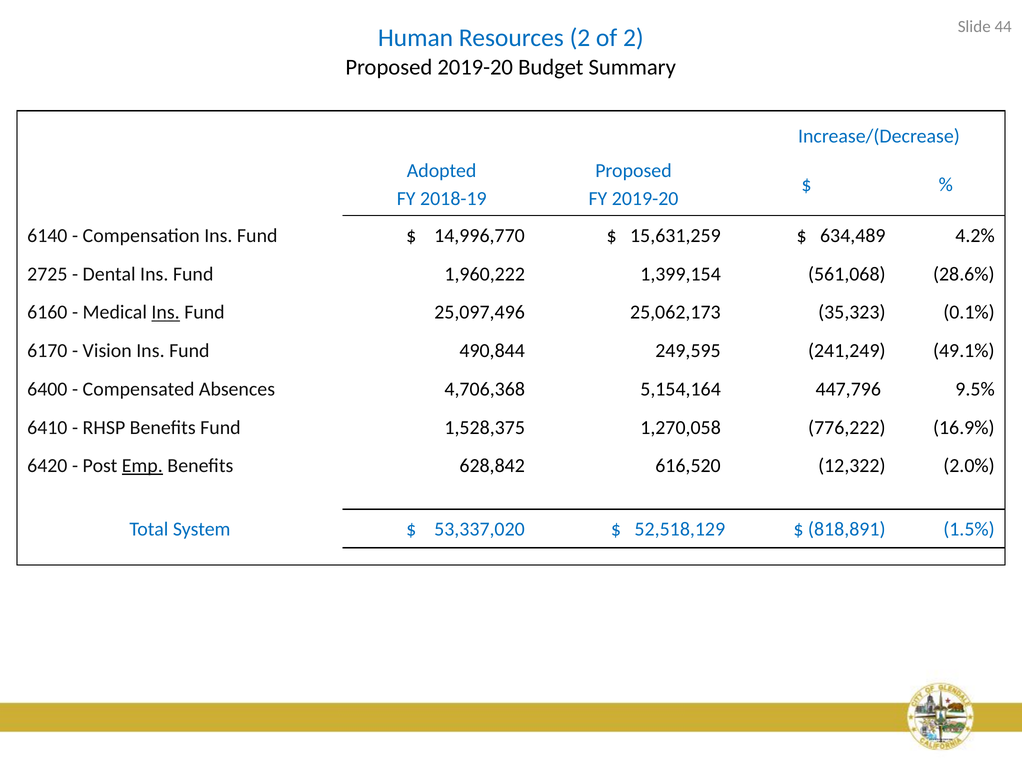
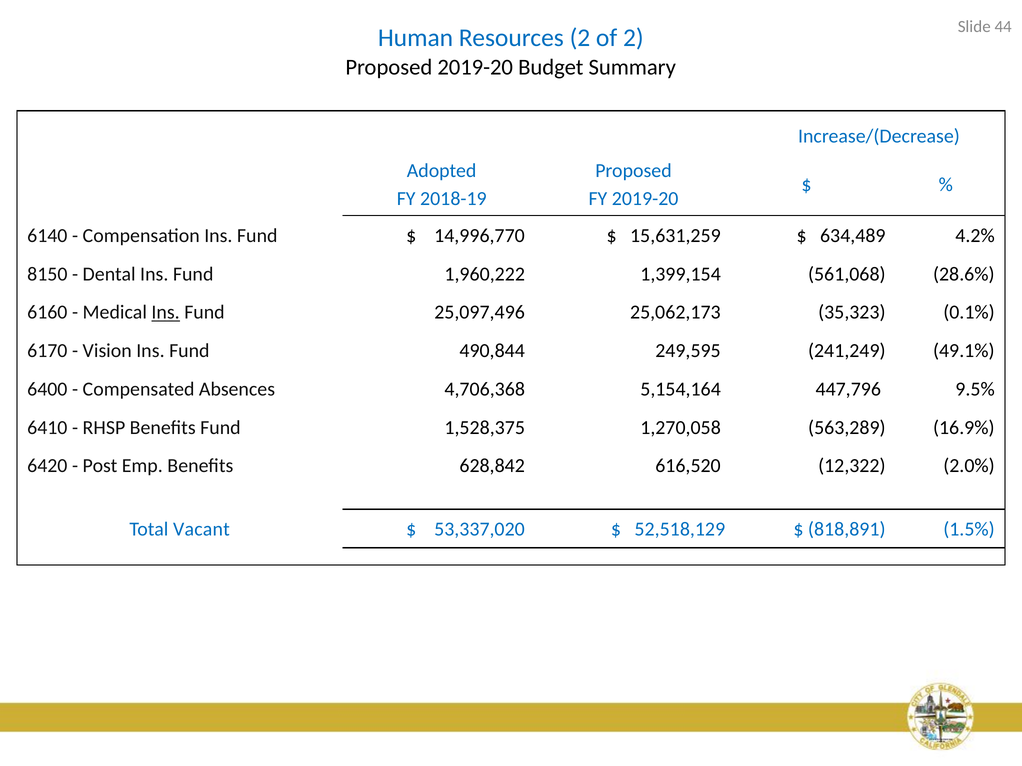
2725: 2725 -> 8150
776,222: 776,222 -> 563,289
Emp underline: present -> none
System: System -> Vacant
